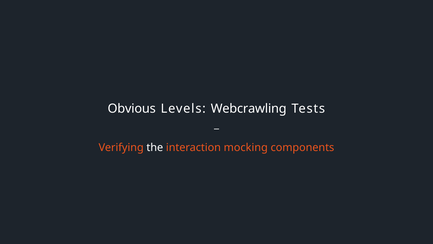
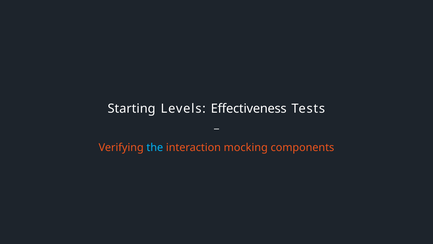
Obvious: Obvious -> Starting
Webcrawling: Webcrawling -> Effectiveness
the colour: white -> light blue
